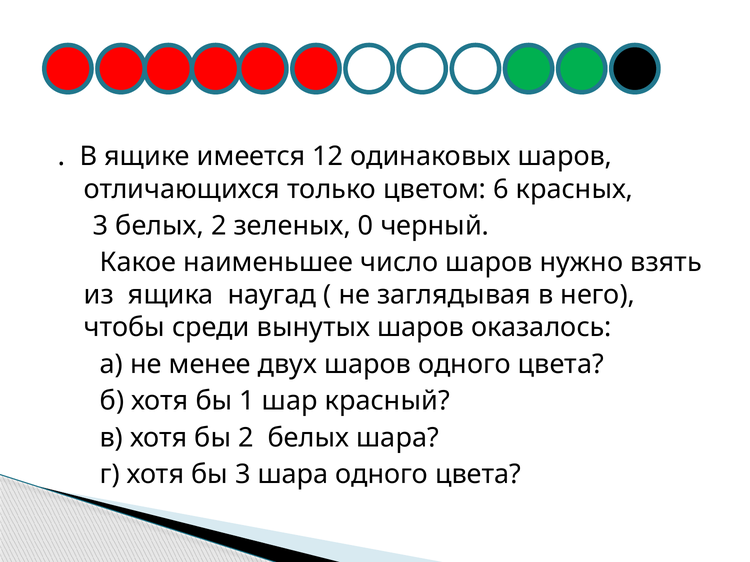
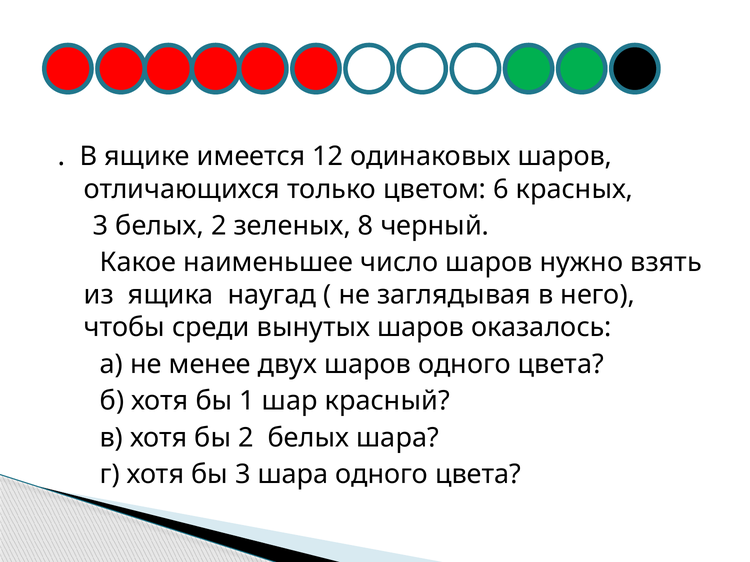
0: 0 -> 8
